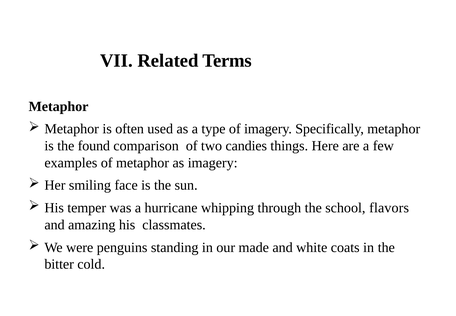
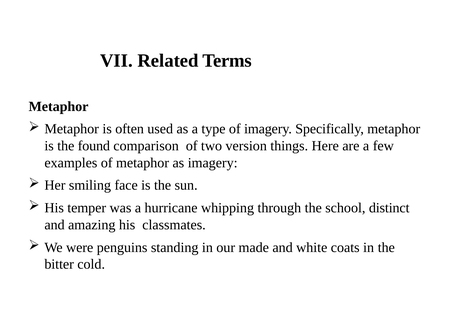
candies: candies -> version
flavors: flavors -> distinct
